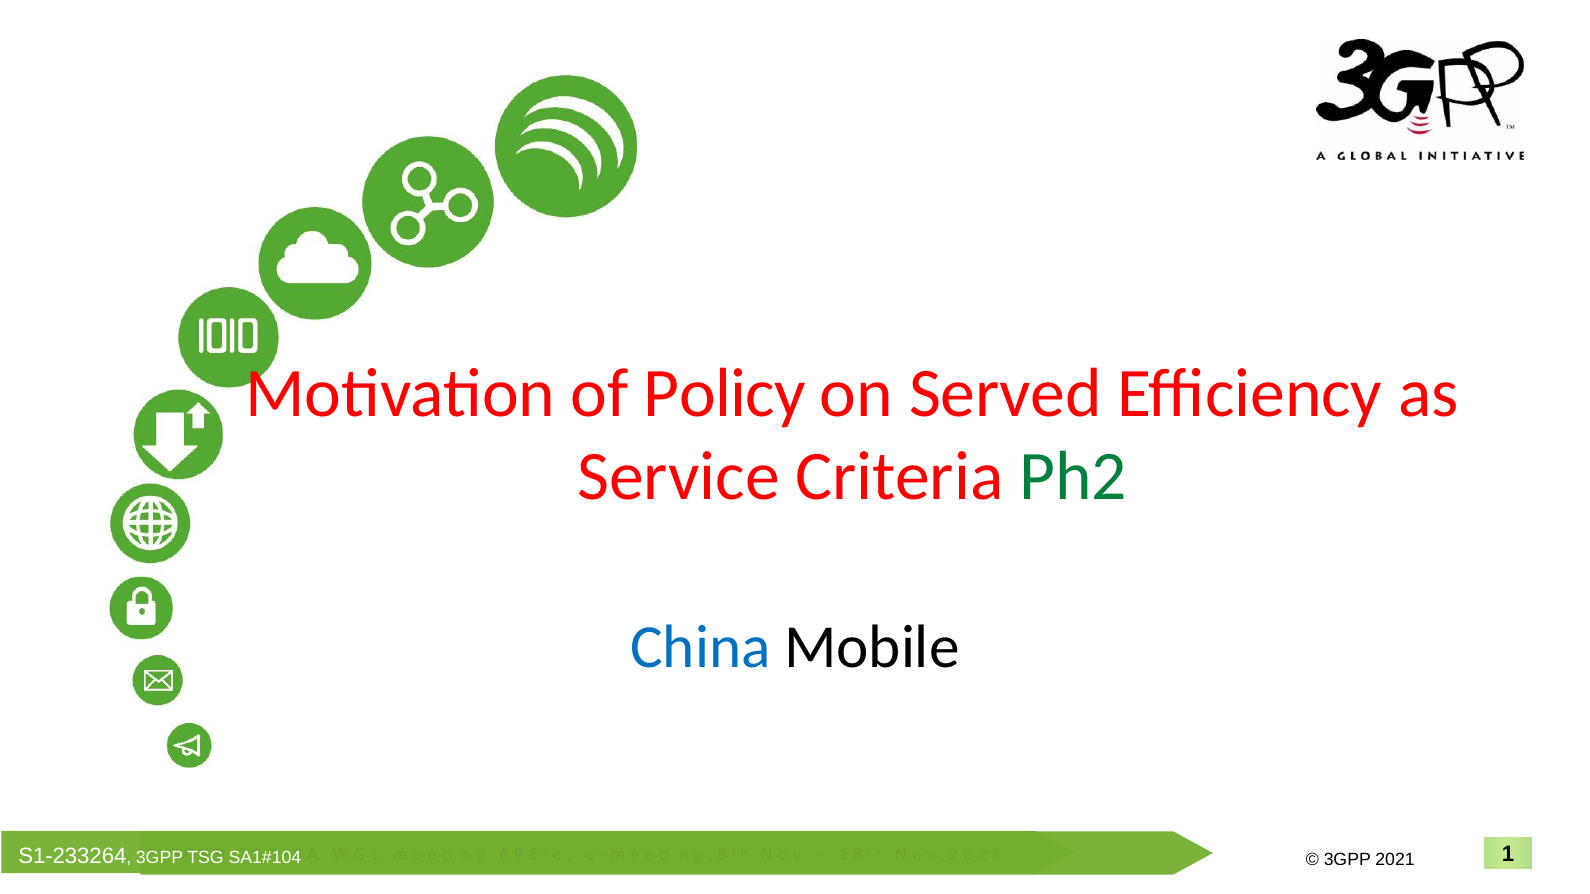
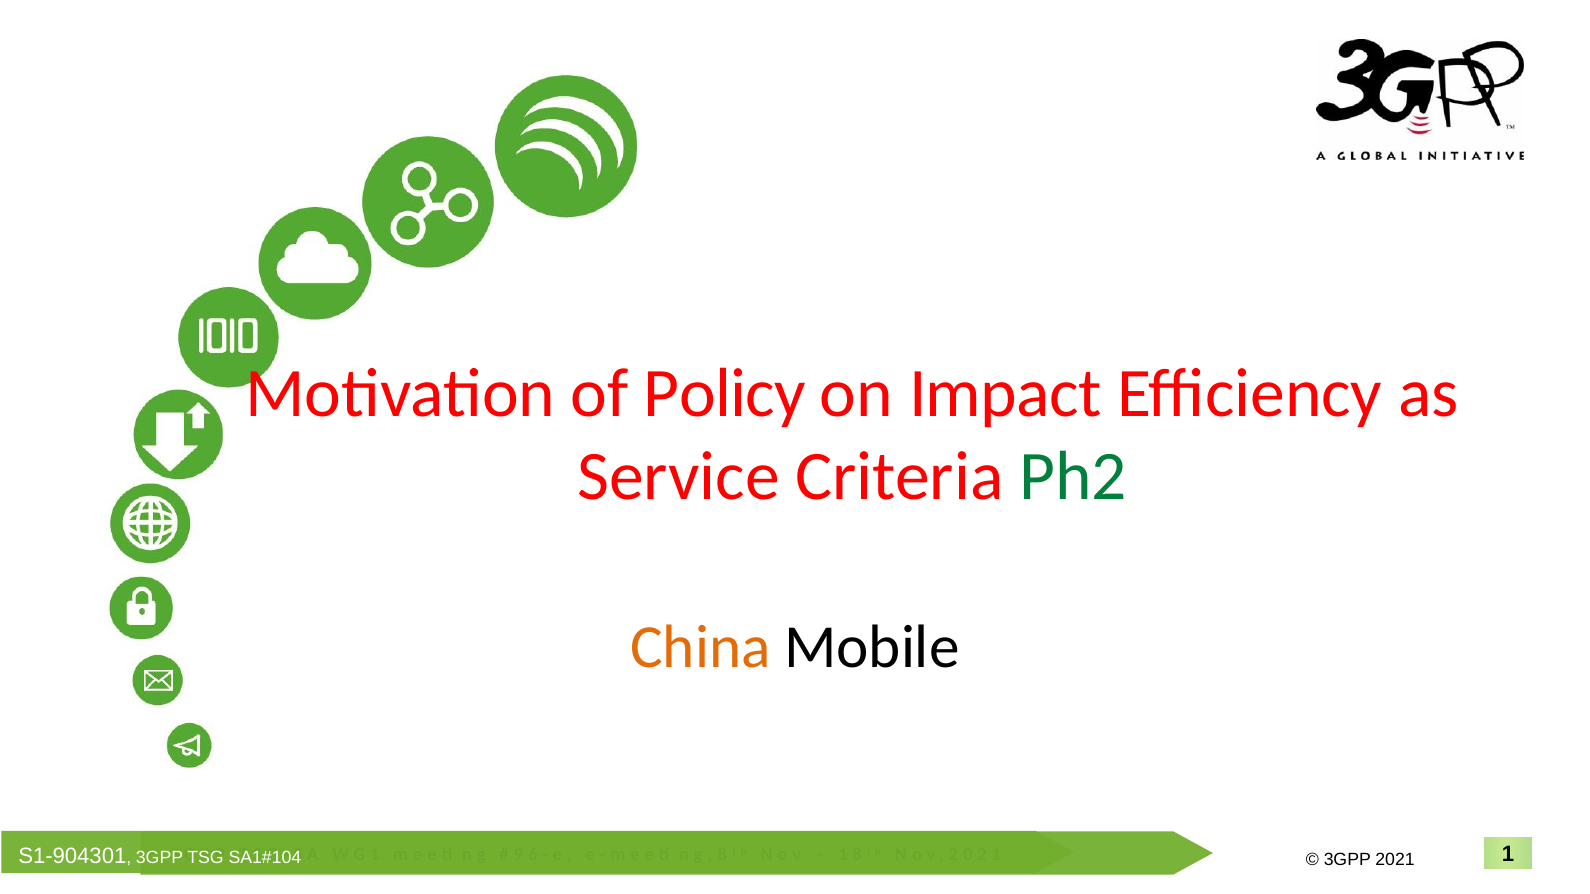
Served: Served -> Impact
China colour: blue -> orange
S1-233264: S1-233264 -> S1-904301
